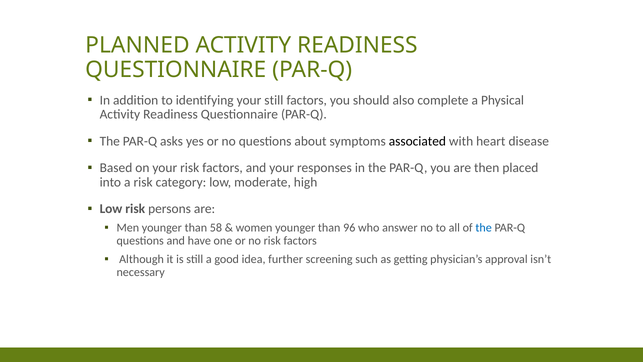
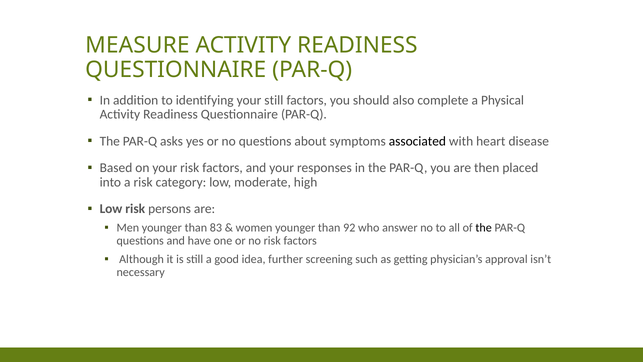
PLANNED: PLANNED -> MEASURE
58: 58 -> 83
96: 96 -> 92
the at (484, 228) colour: blue -> black
